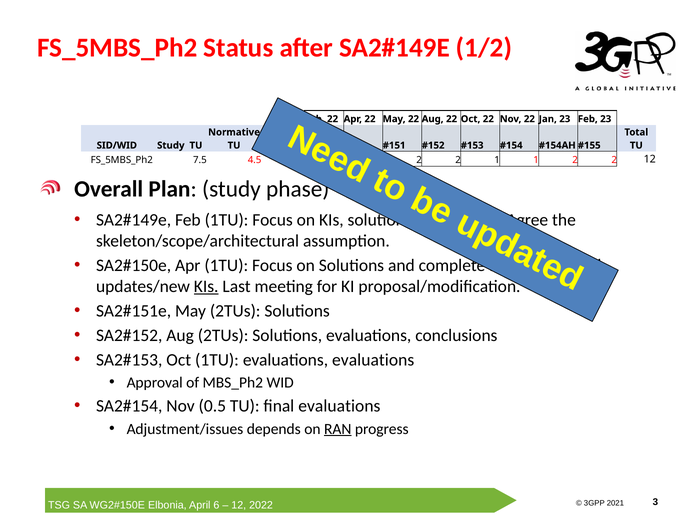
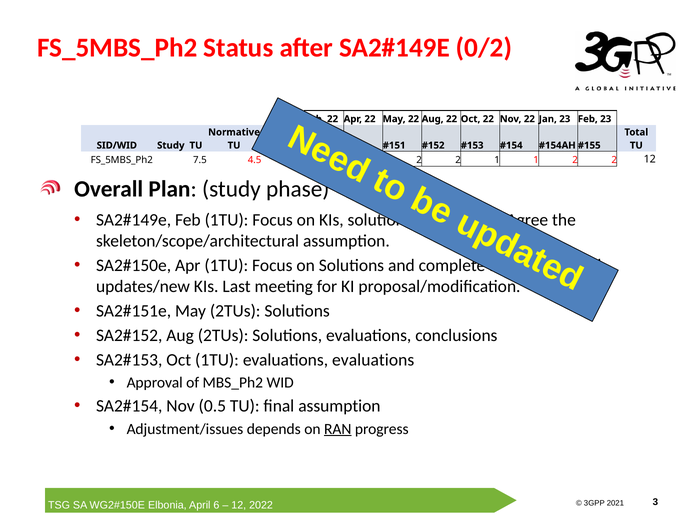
1/2: 1/2 -> 0/2
KIs at (206, 286) underline: present -> none
final evaluations: evaluations -> assumption
